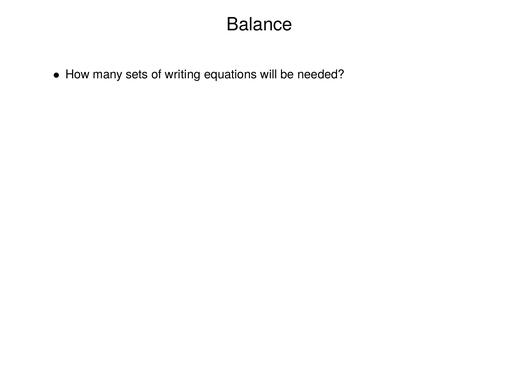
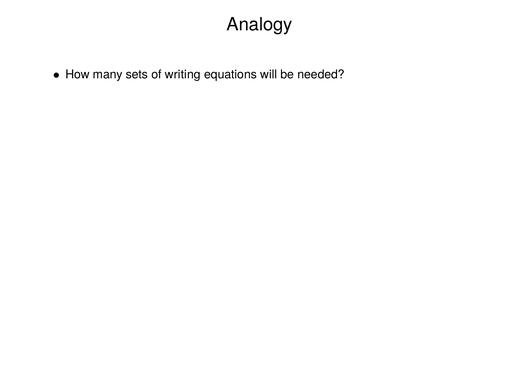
Balance: Balance -> Analogy
